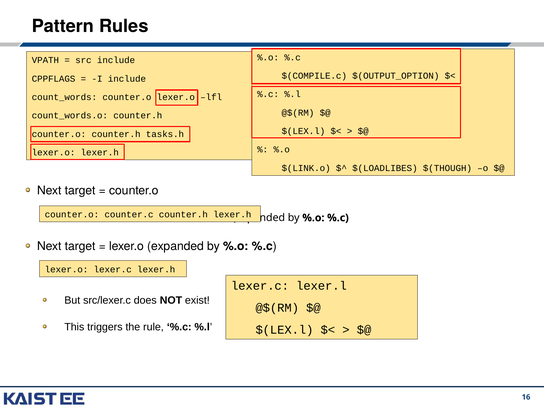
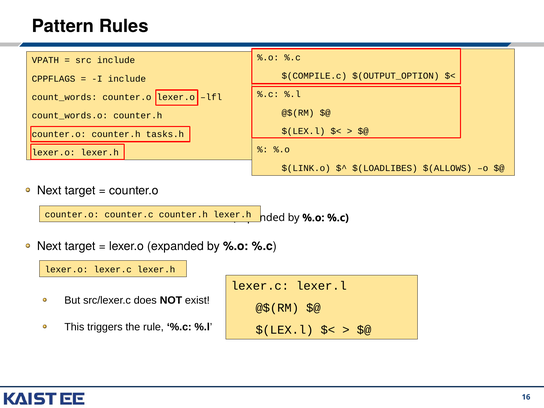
$(THOUGH: $(THOUGH -> $(ALLOWS
